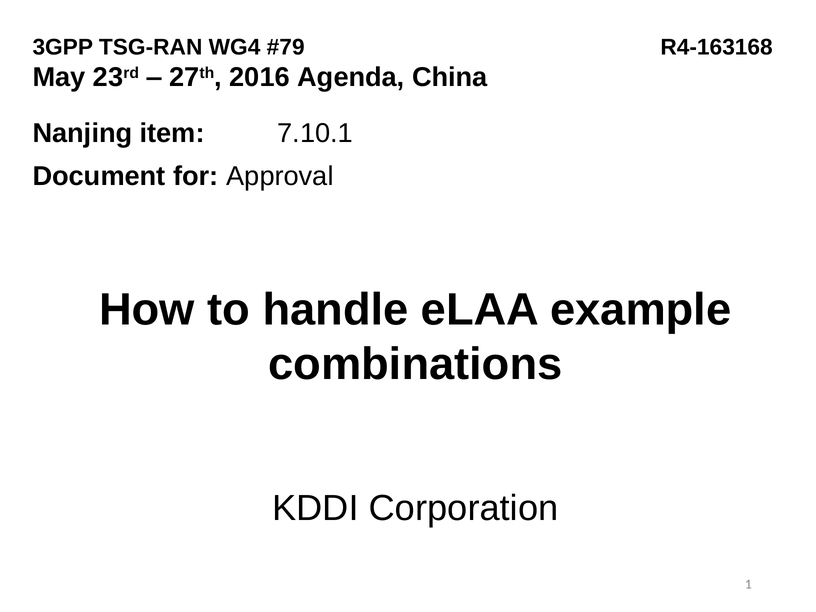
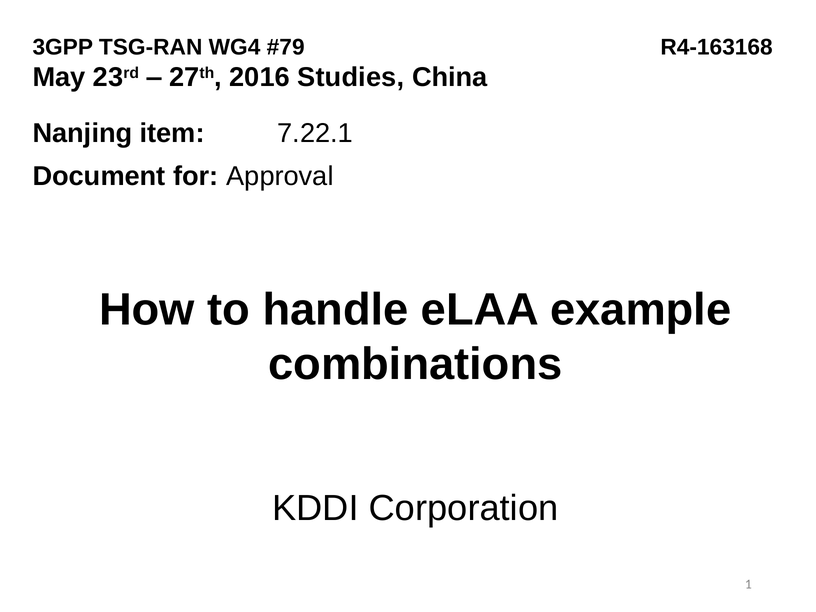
Agenda: Agenda -> Studies
7.10.1: 7.10.1 -> 7.22.1
